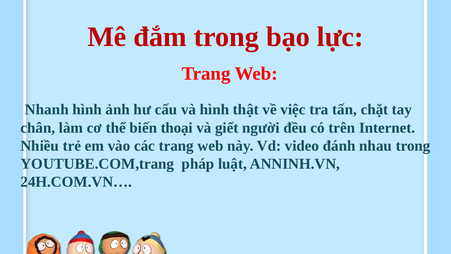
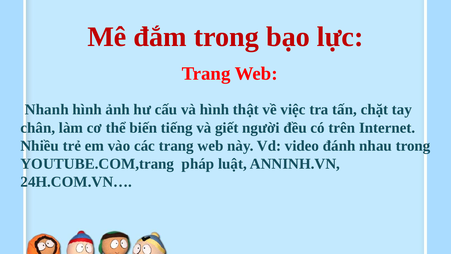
thoại: thoại -> tiếng
